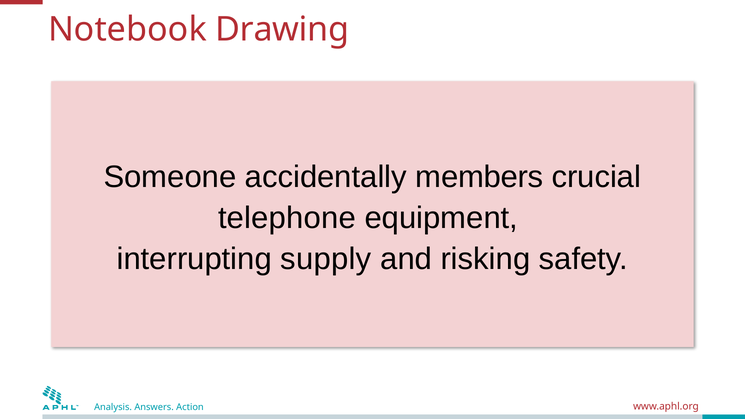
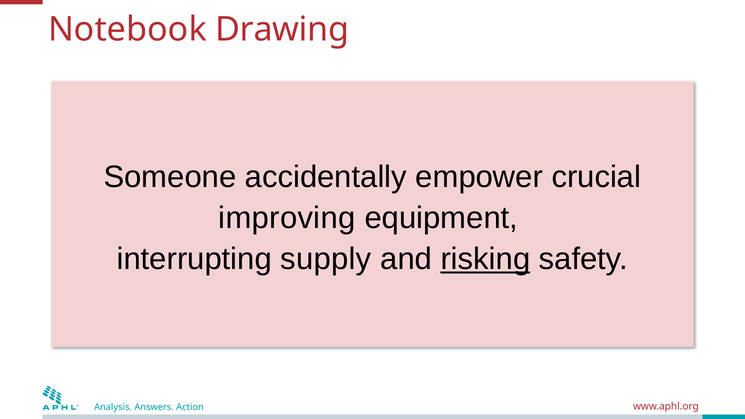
members: members -> empower
telephone: telephone -> improving
risking underline: none -> present
